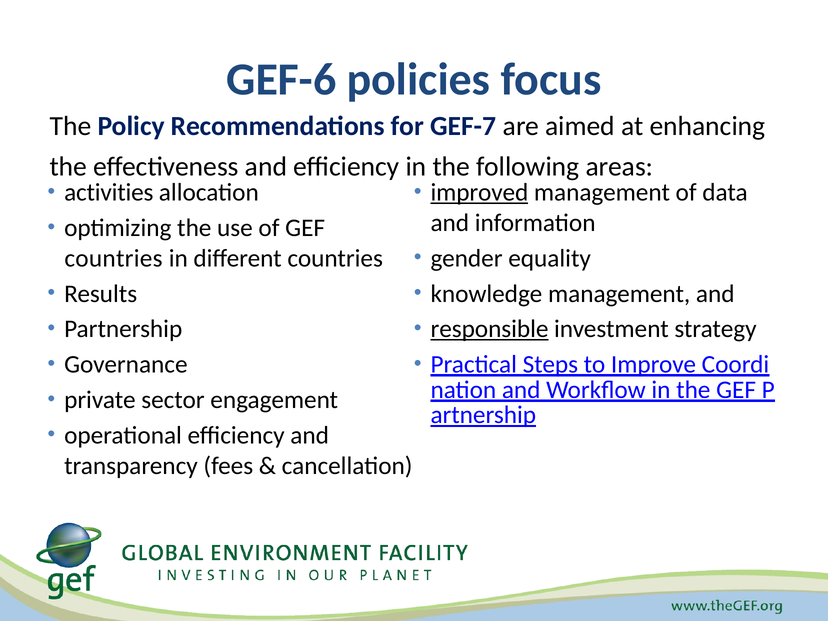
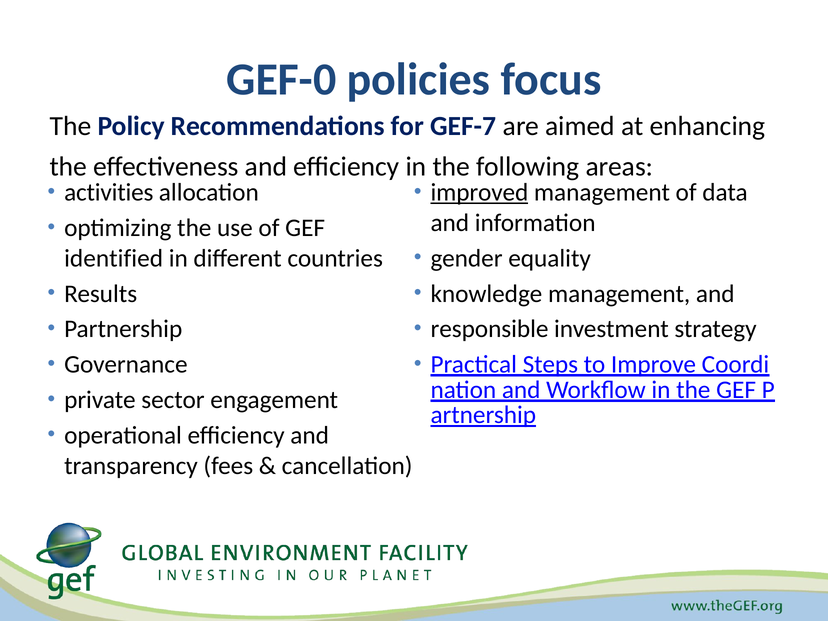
GEF-6: GEF-6 -> GEF-0
countries at (113, 258): countries -> identified
responsible underline: present -> none
